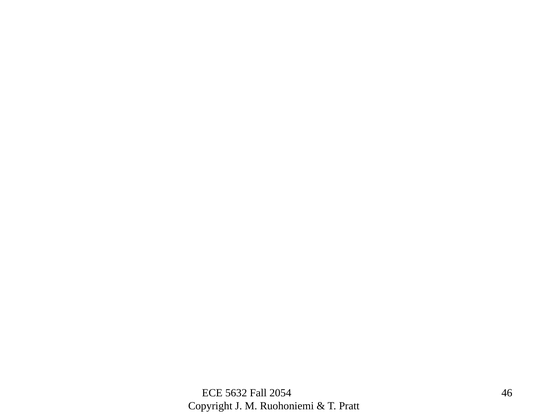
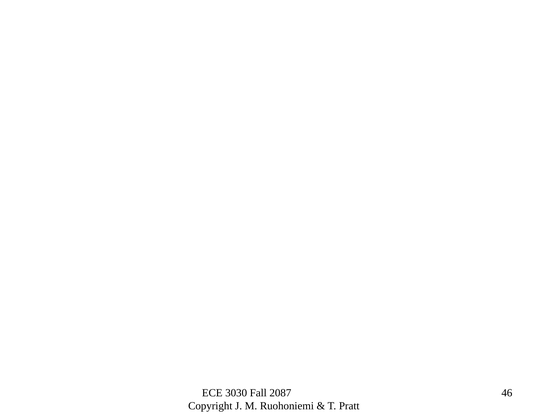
5632: 5632 -> 3030
2054: 2054 -> 2087
